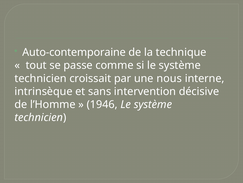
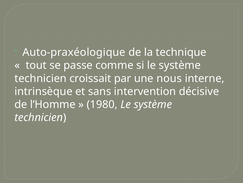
Auto-contemporaine: Auto-contemporaine -> Auto-praxéologique
1946: 1946 -> 1980
